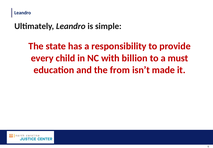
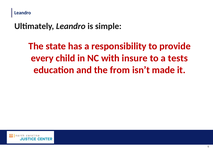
billion: billion -> insure
must: must -> tests
